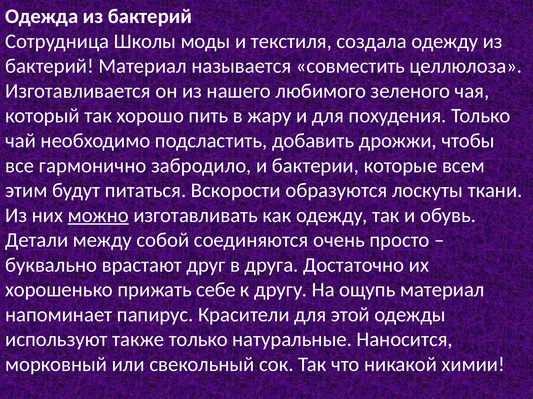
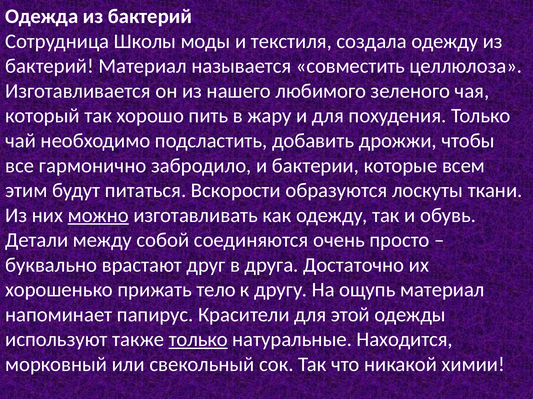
себе: себе -> тело
только at (198, 340) underline: none -> present
Наносится: Наносится -> Находится
